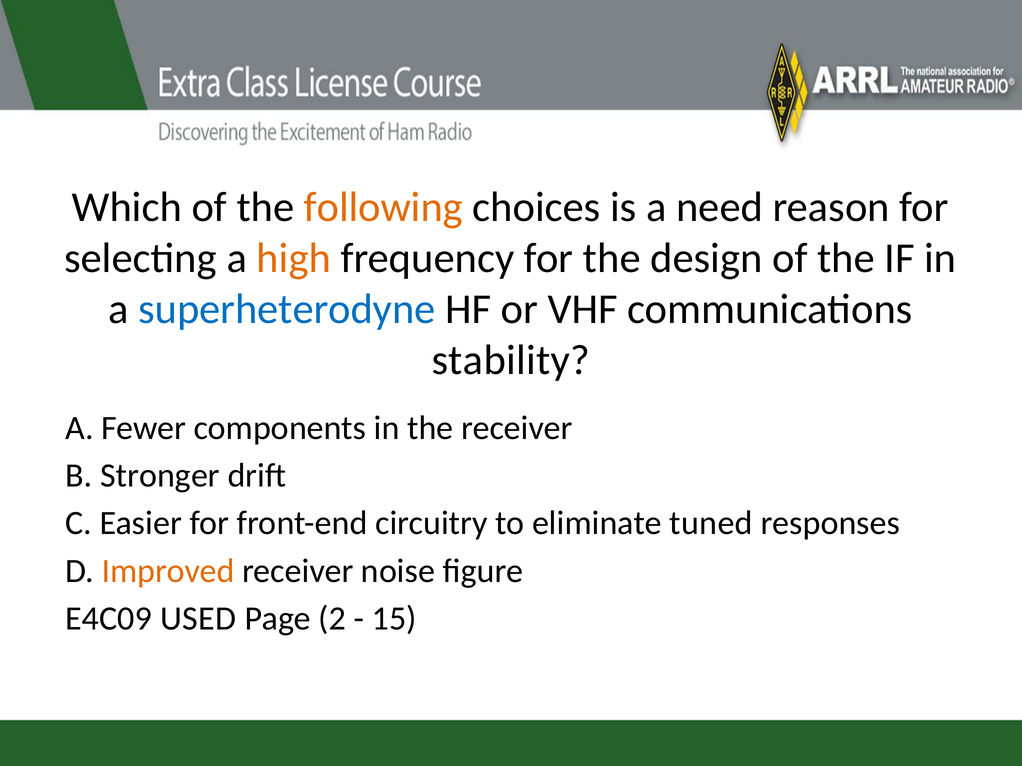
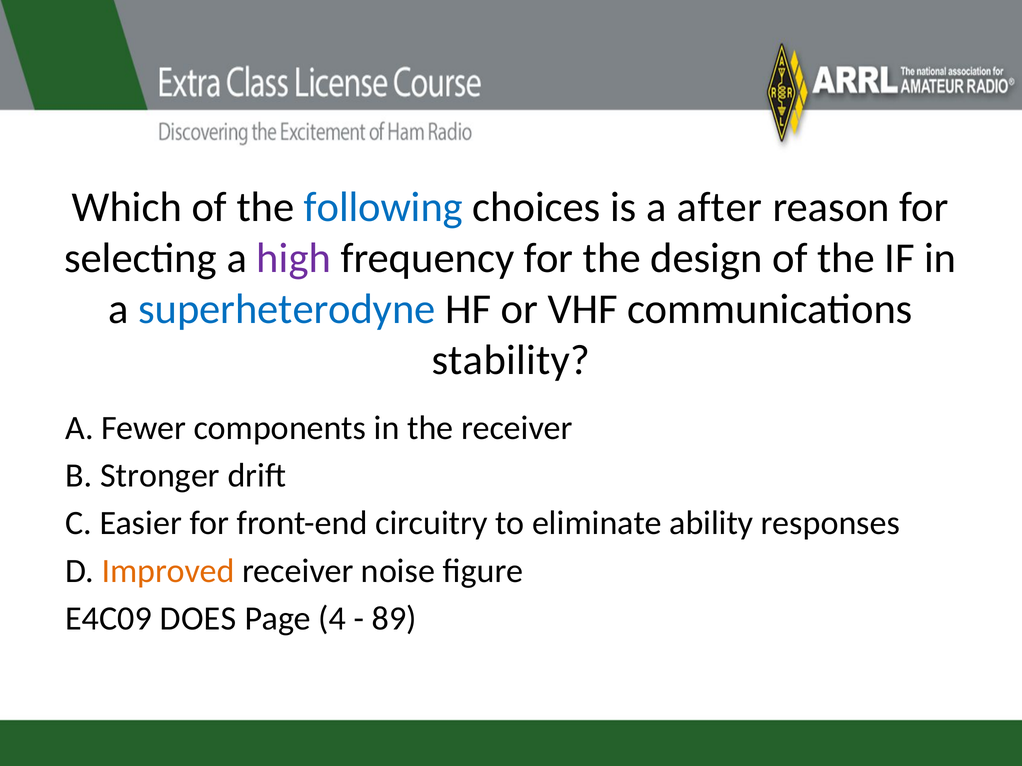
following colour: orange -> blue
need: need -> after
high colour: orange -> purple
tuned: tuned -> ability
USED: USED -> DOES
2: 2 -> 4
15: 15 -> 89
